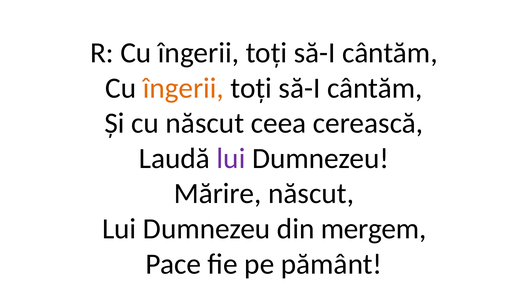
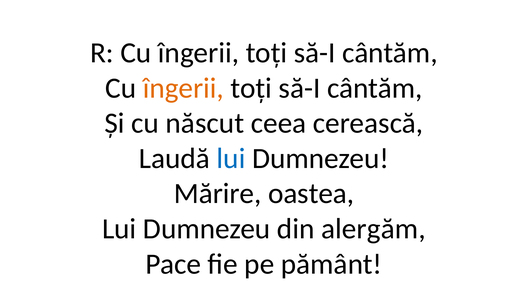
lui at (231, 158) colour: purple -> blue
Mărire născut: născut -> oastea
mergem: mergem -> alergăm
